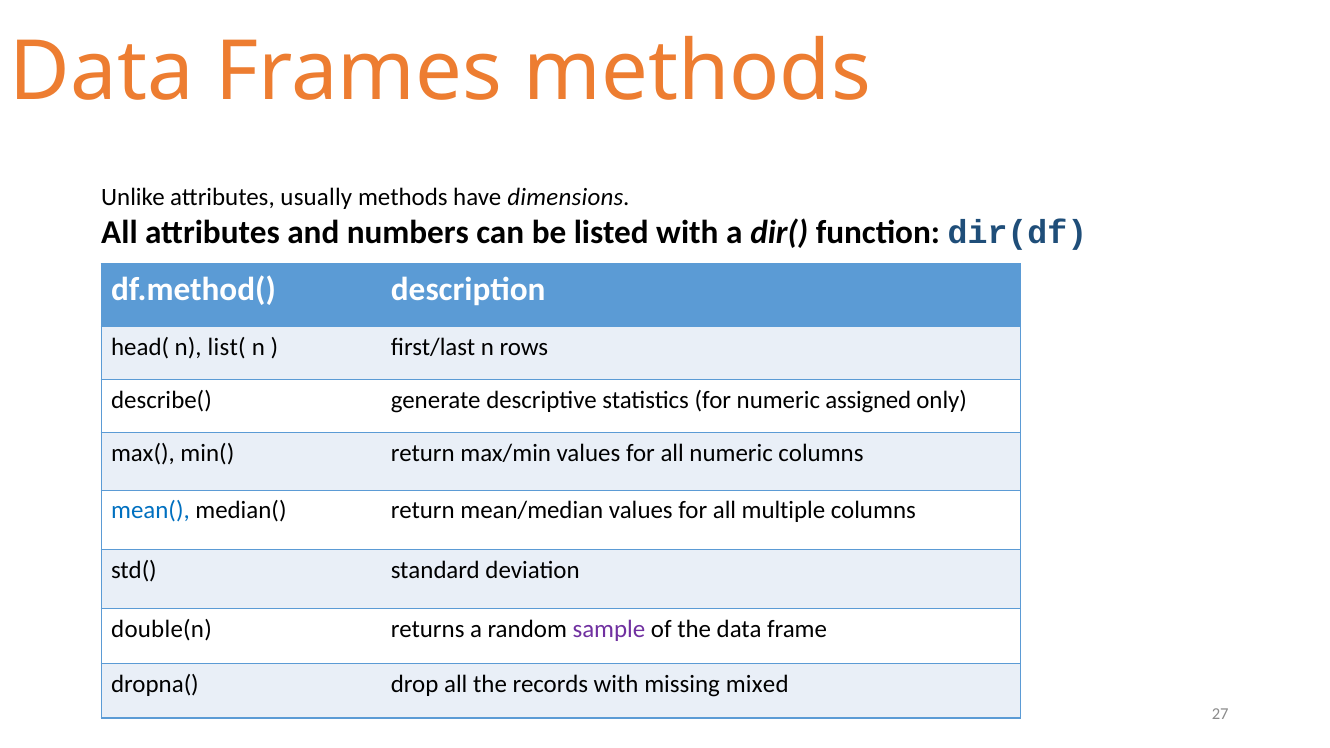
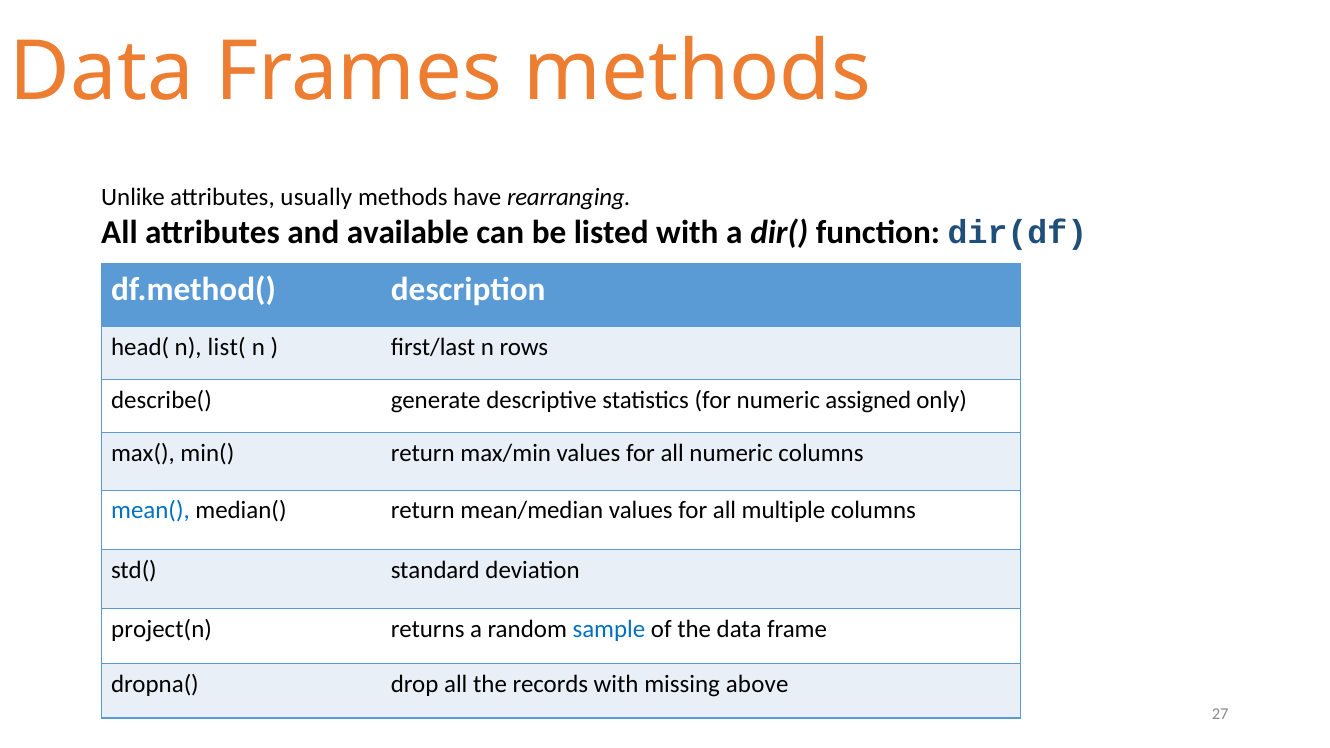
dimensions: dimensions -> rearranging
numbers: numbers -> available
double(n: double(n -> project(n
sample colour: purple -> blue
mixed: mixed -> above
